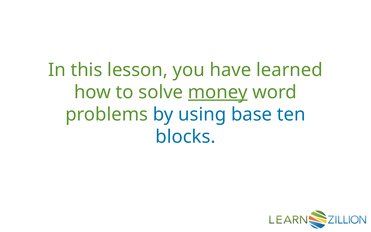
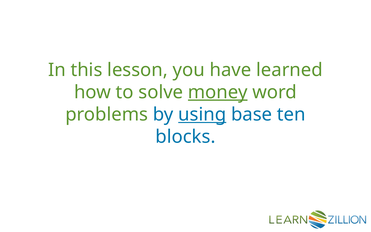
using underline: none -> present
